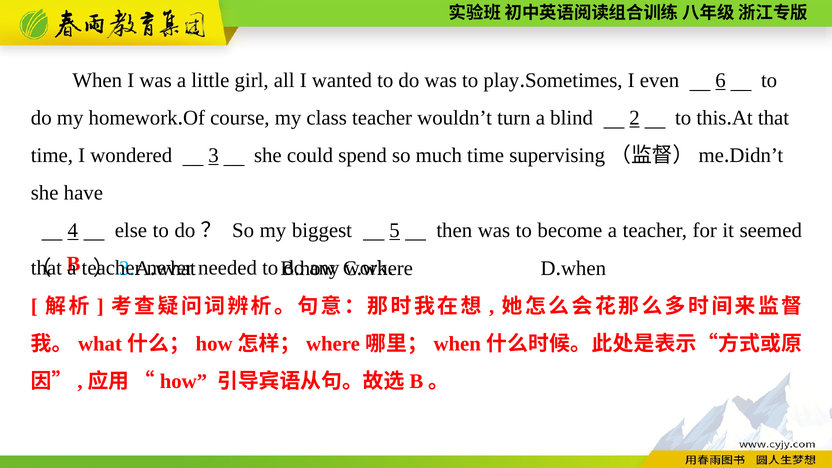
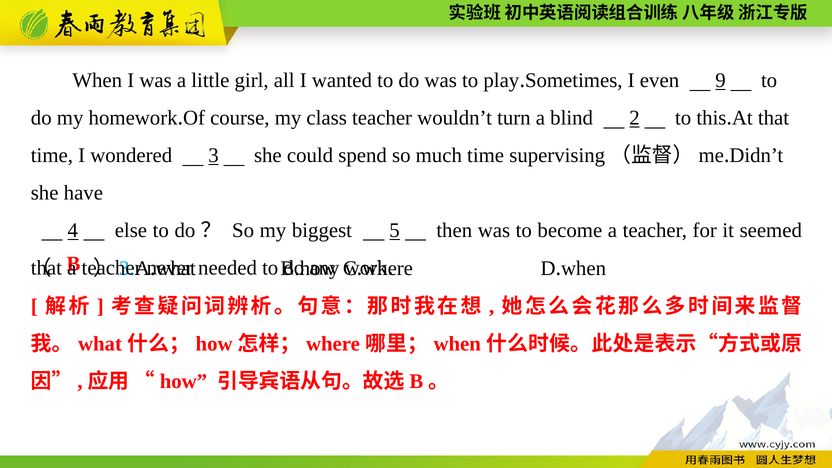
6: 6 -> 9
